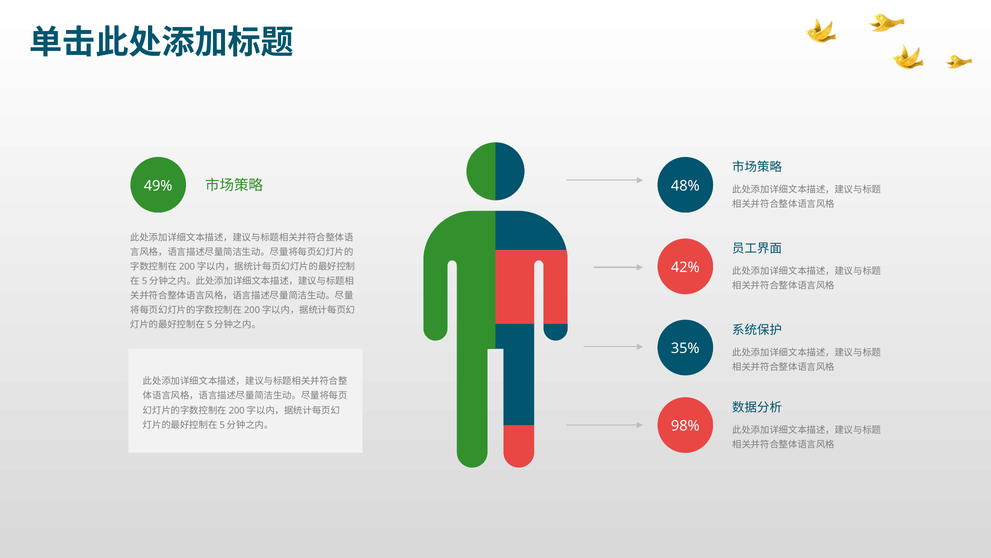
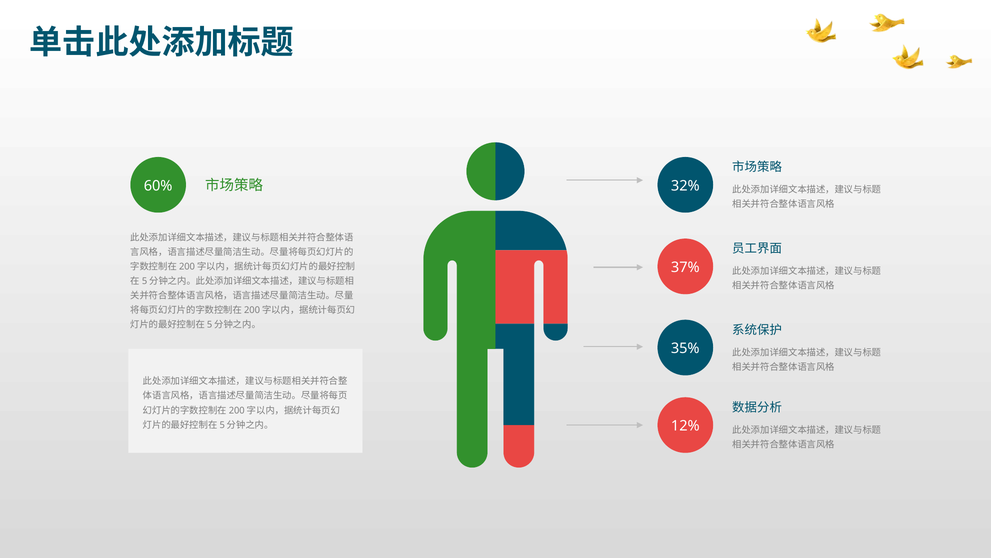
49%: 49% -> 60%
48%: 48% -> 32%
42%: 42% -> 37%
98%: 98% -> 12%
